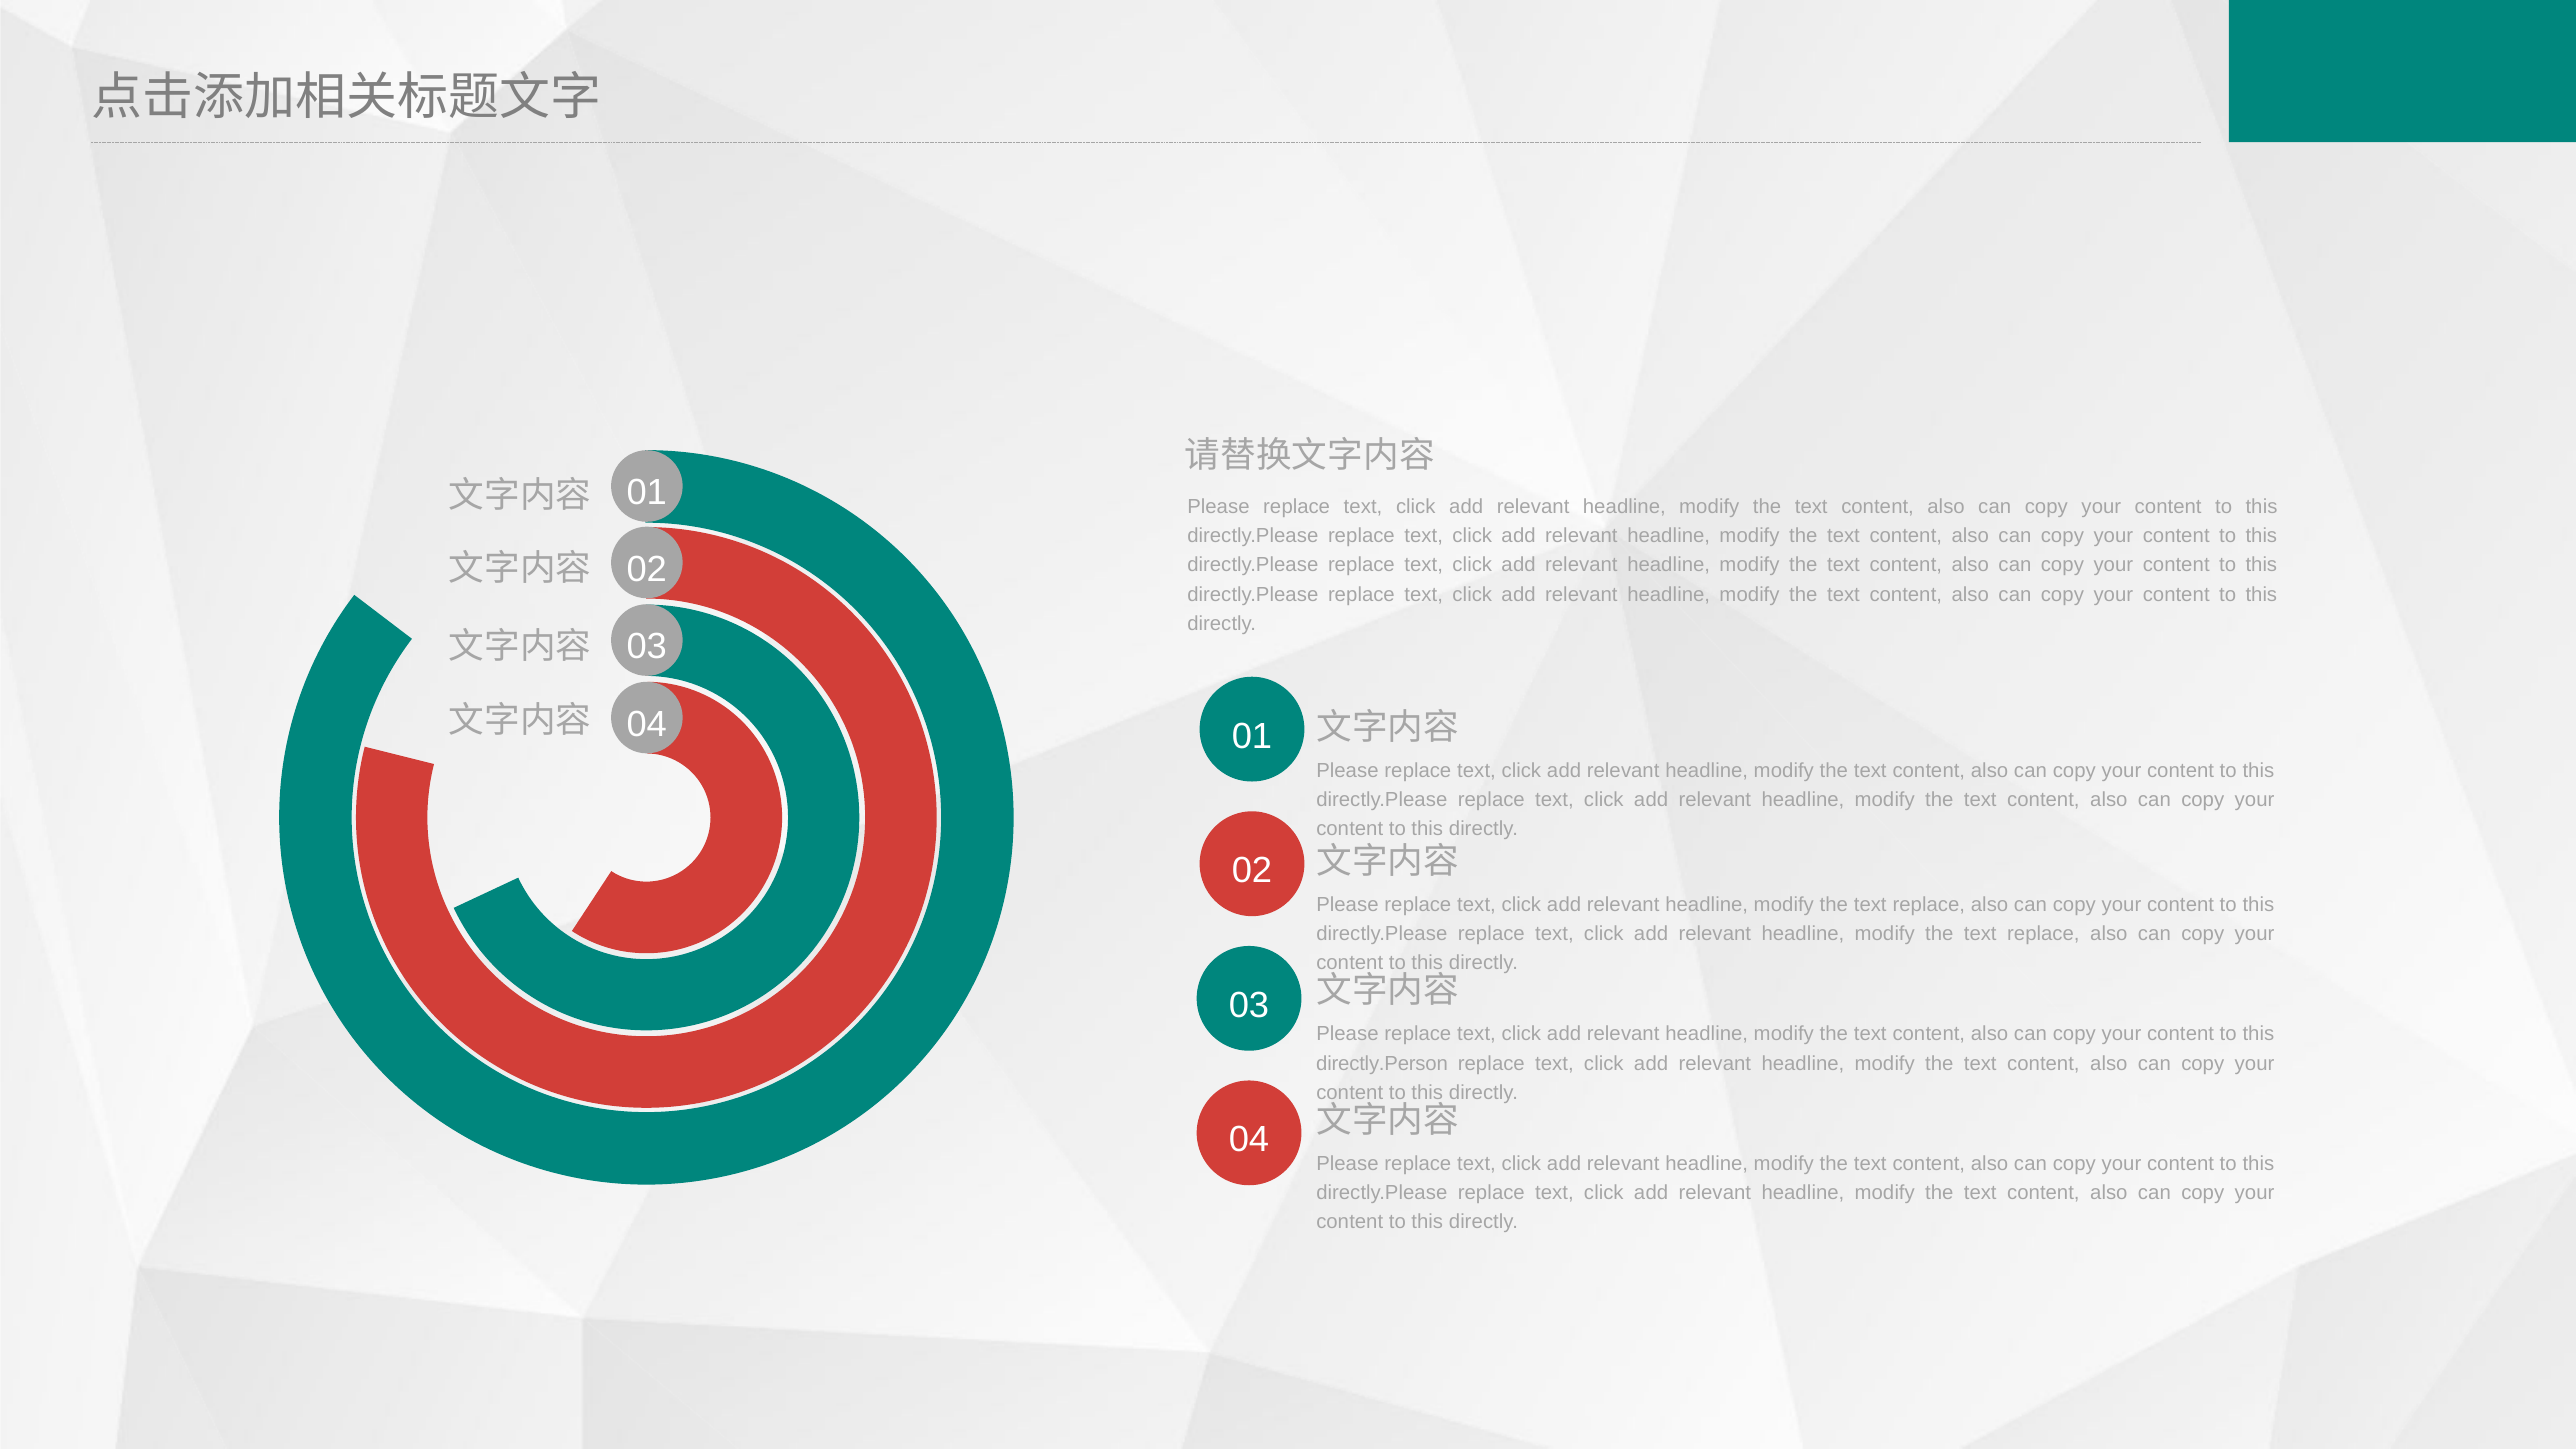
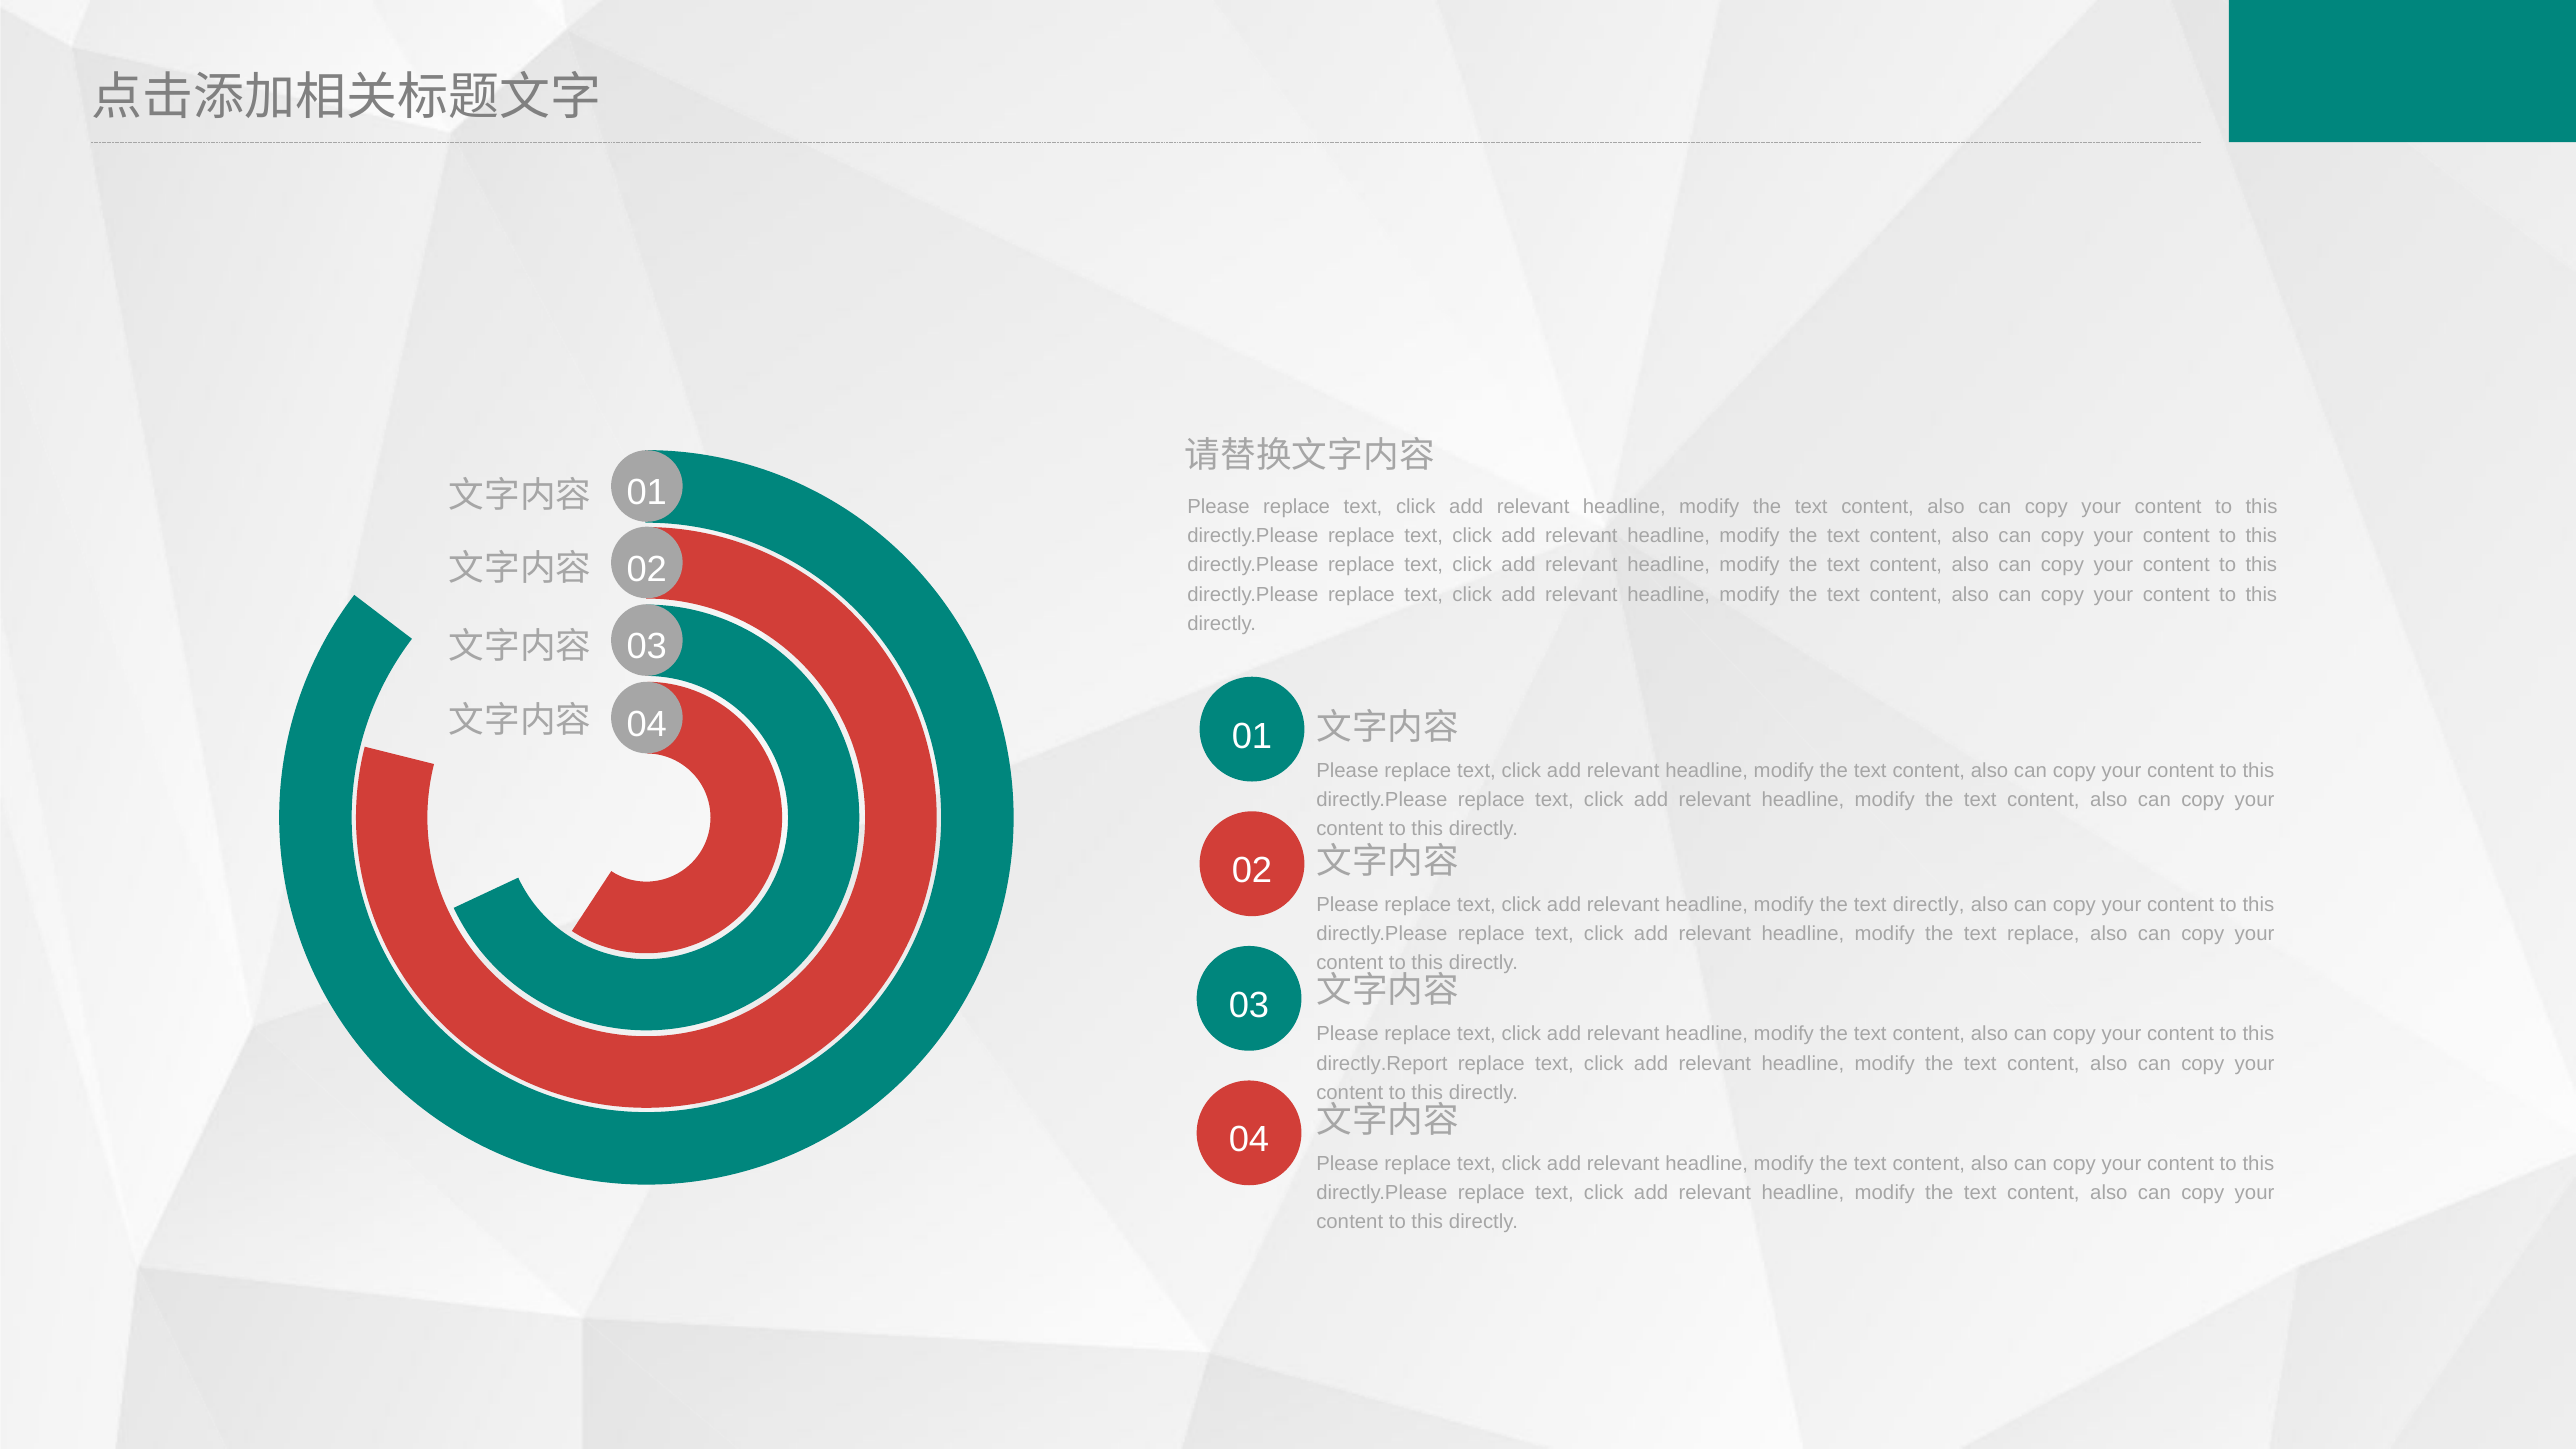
replace at (1929, 905): replace -> directly
directly.Person: directly.Person -> directly.Report
